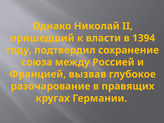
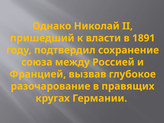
1394: 1394 -> 1891
